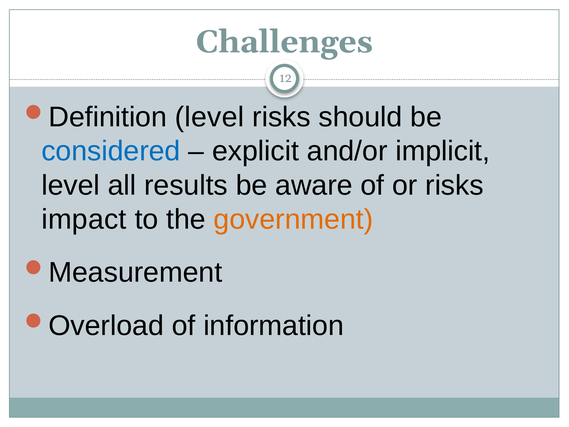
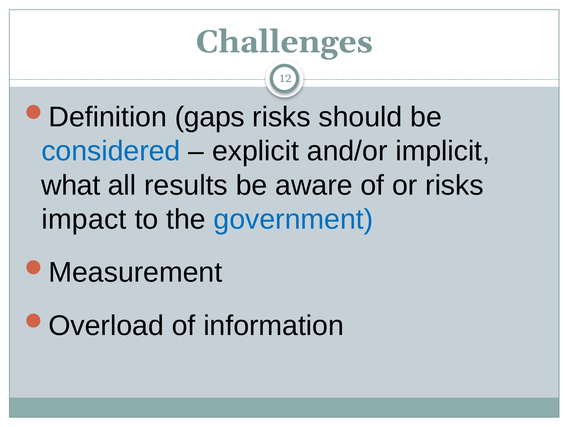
level at (210, 117): level -> gaps
level at (71, 185): level -> what
government colour: orange -> blue
